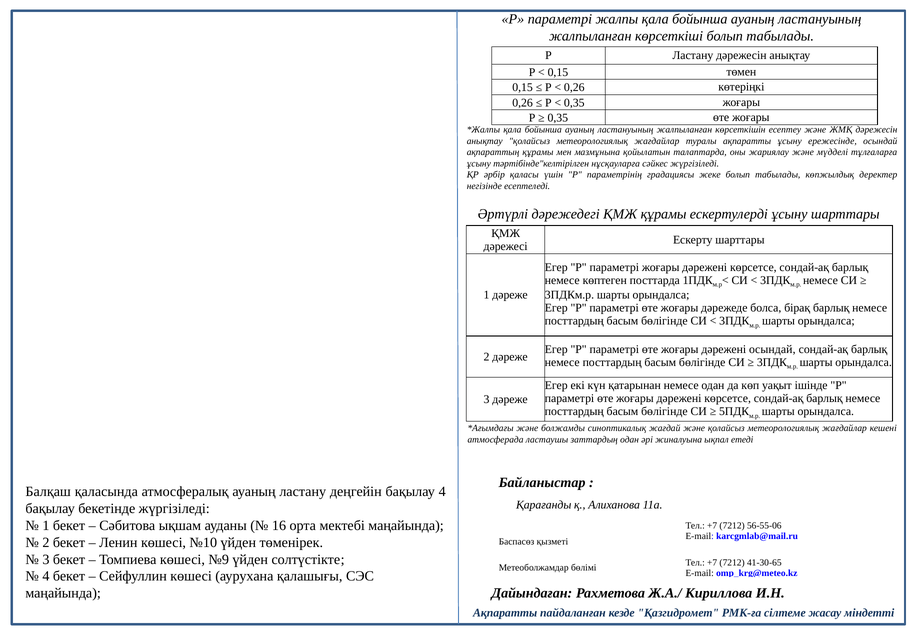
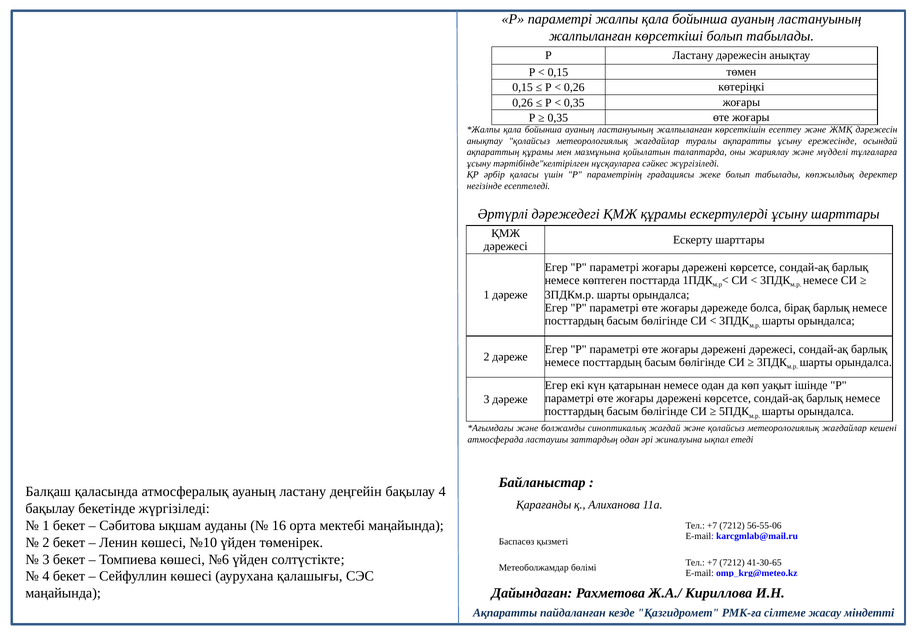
дәрежені осындай: осындай -> дәрежесі
№9: №9 -> №6
